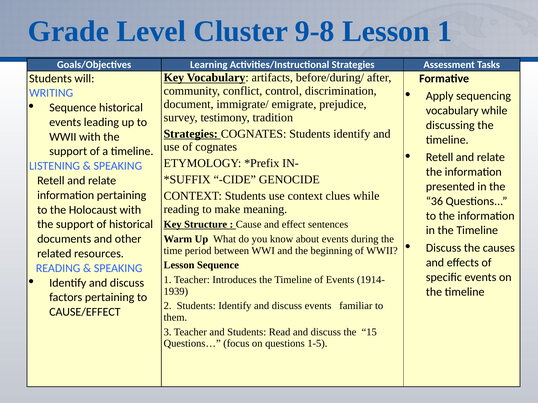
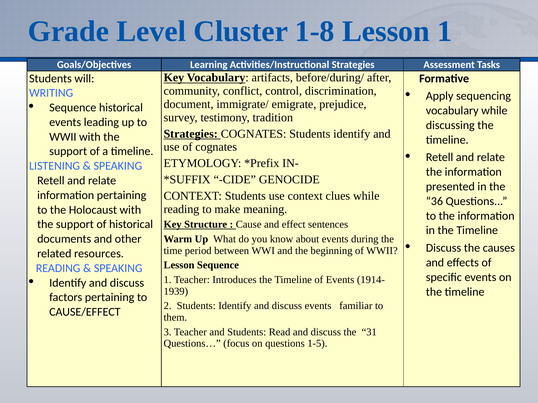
9-8: 9-8 -> 1-8
15: 15 -> 31
